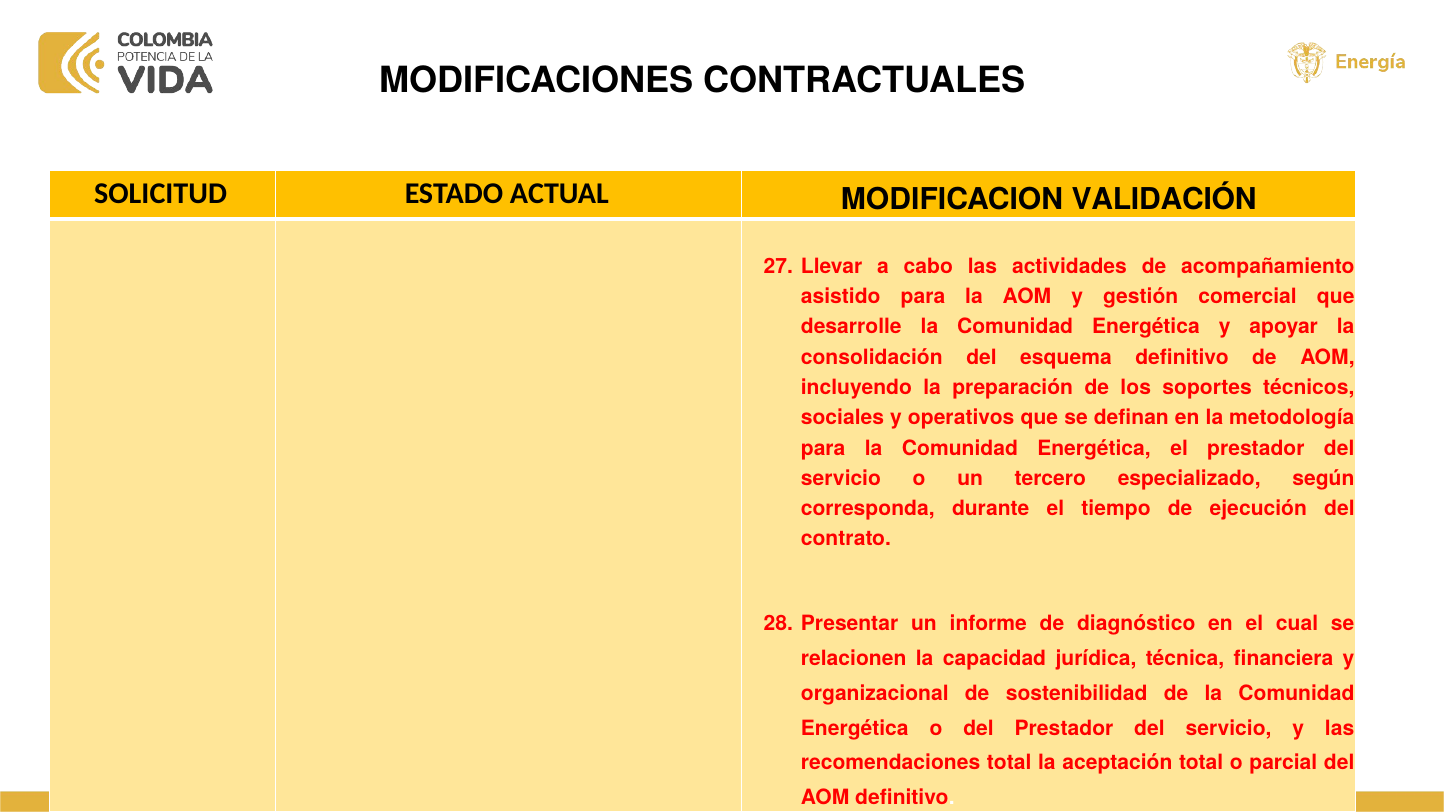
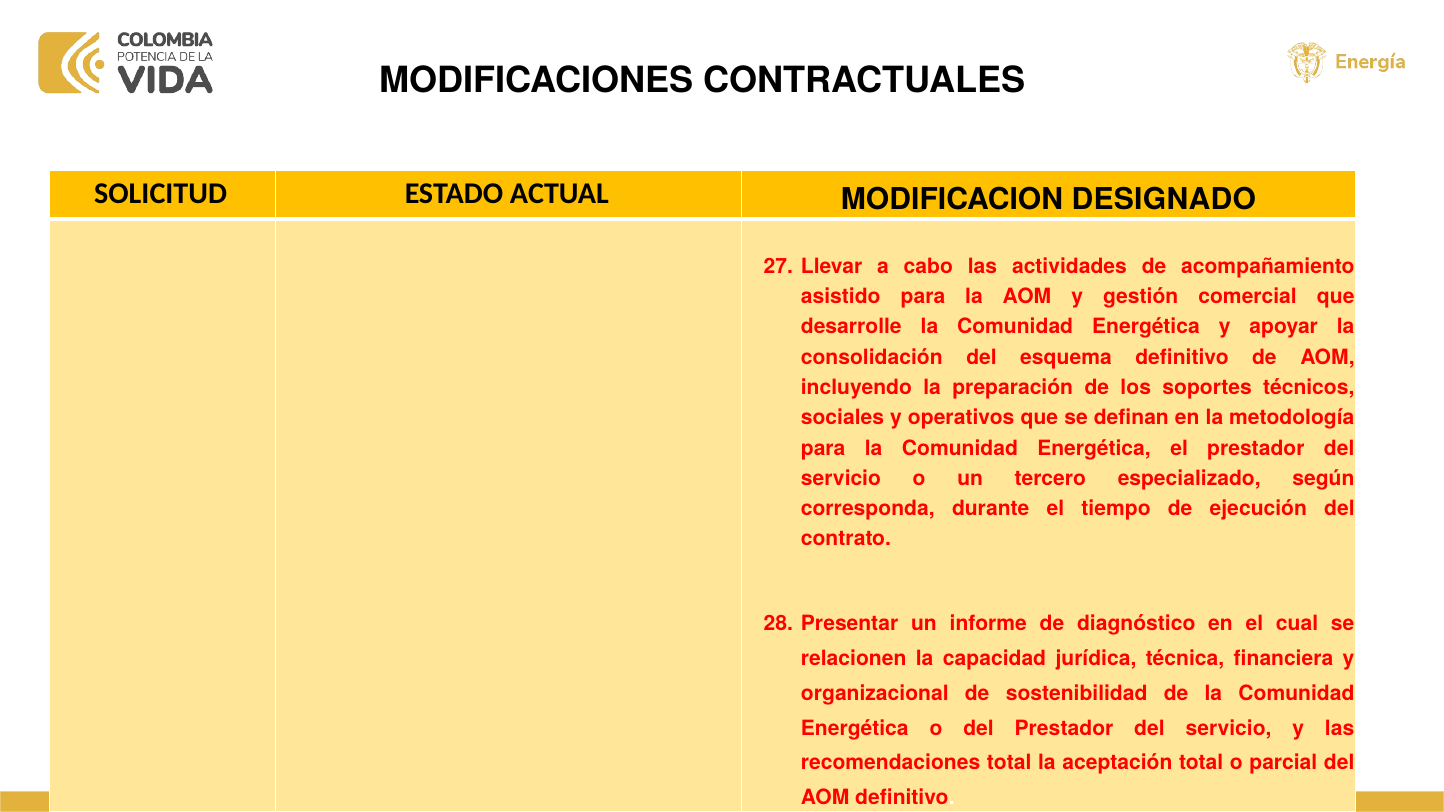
VALIDACIÓN: VALIDACIÓN -> DESIGNADO
